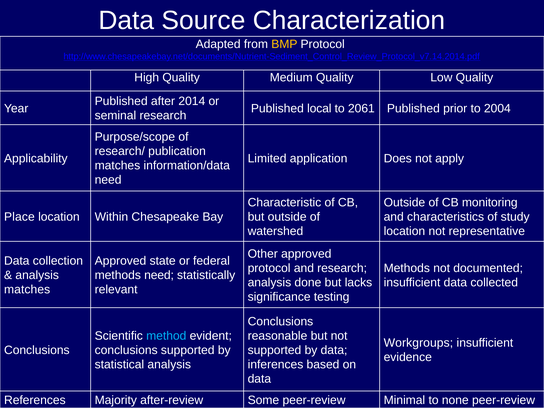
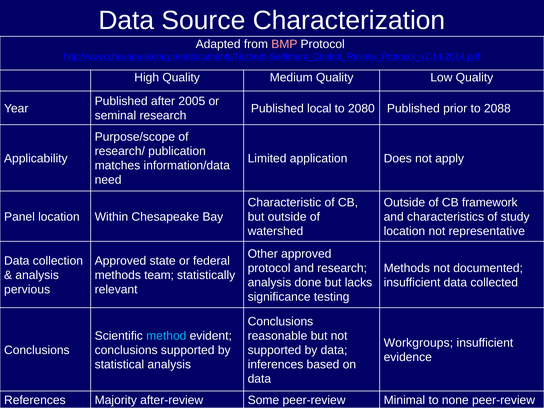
BMP colour: yellow -> pink
2014: 2014 -> 2005
2061: 2061 -> 2080
2004: 2004 -> 2088
monitoring: monitoring -> framework
Place: Place -> Panel
methods need: need -> team
matches at (27, 290): matches -> pervious
